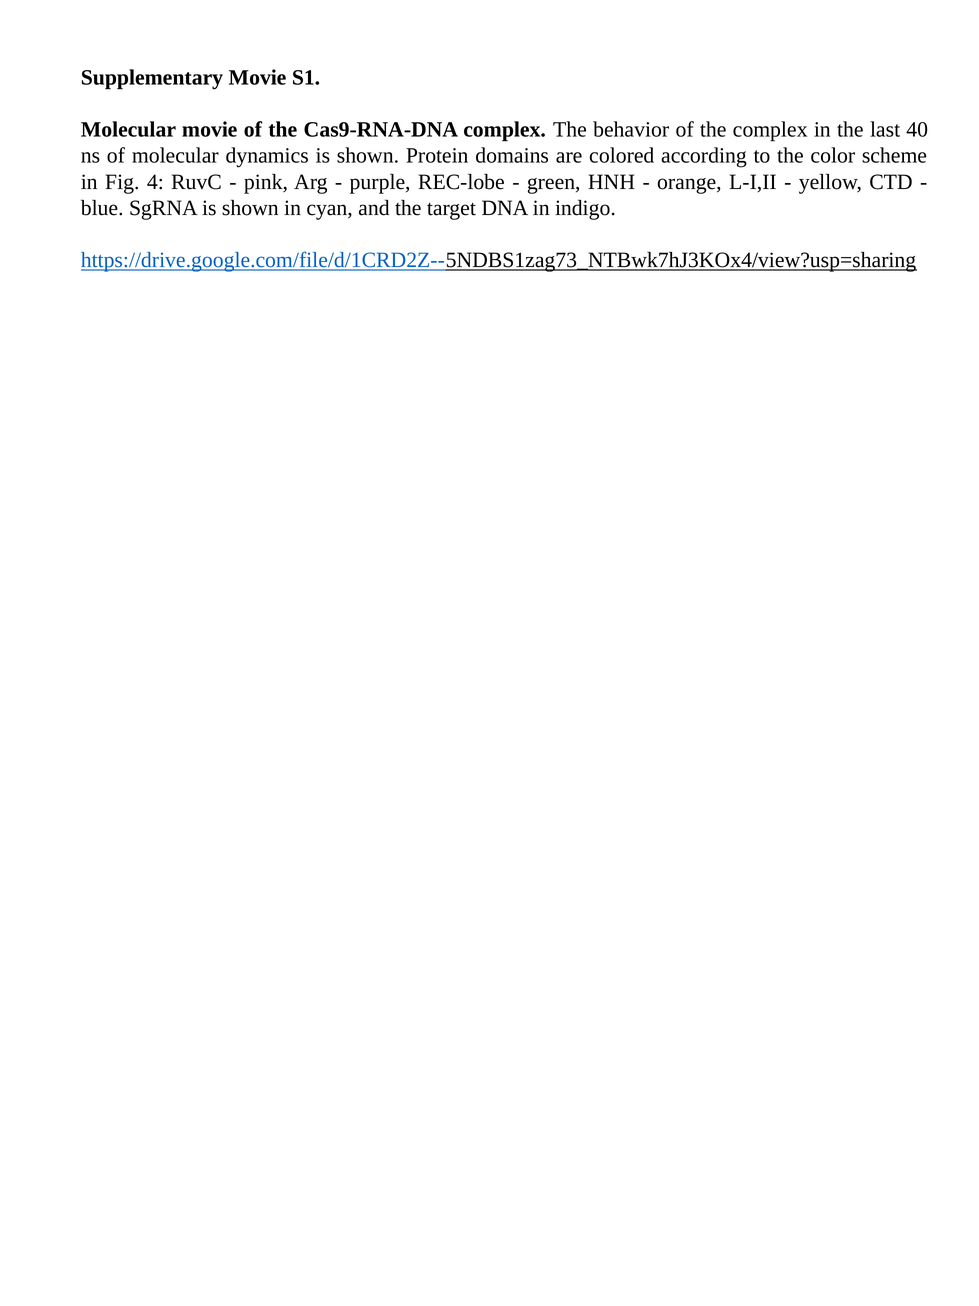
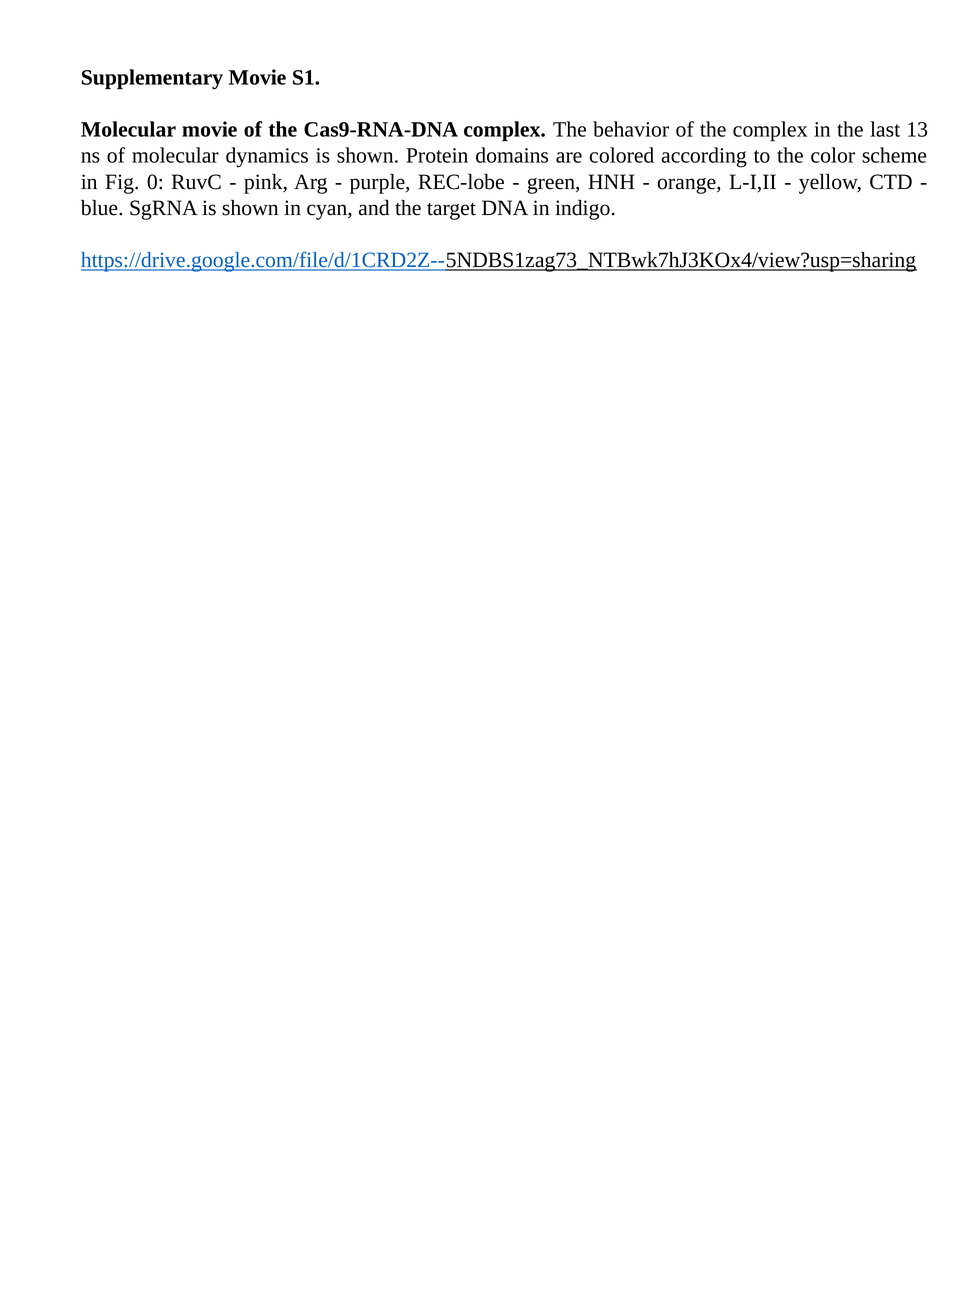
40: 40 -> 13
4: 4 -> 0
